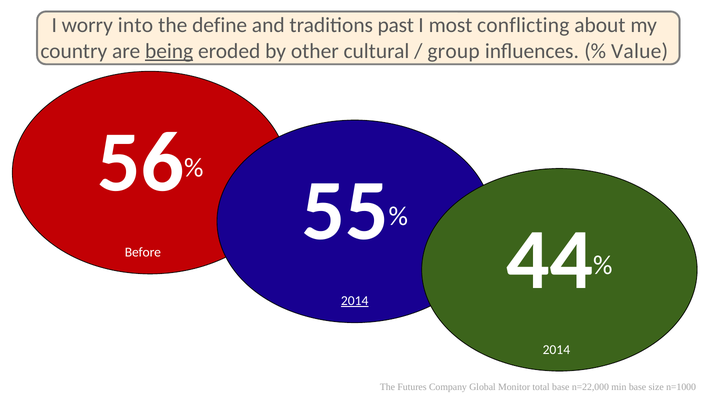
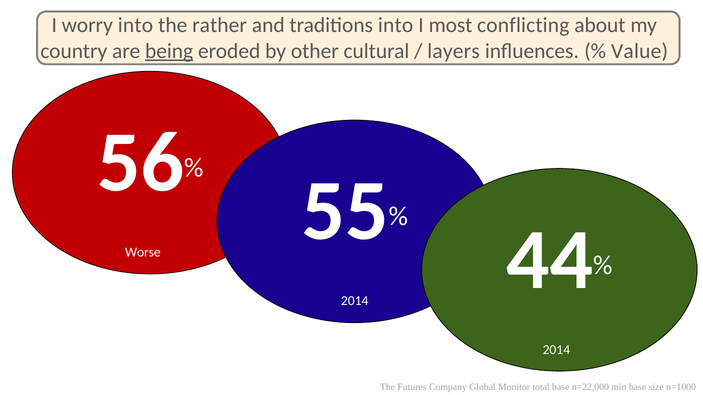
define: define -> rather
traditions past: past -> into
group: group -> layers
Before: Before -> Worse
2014 at (355, 301) underline: present -> none
